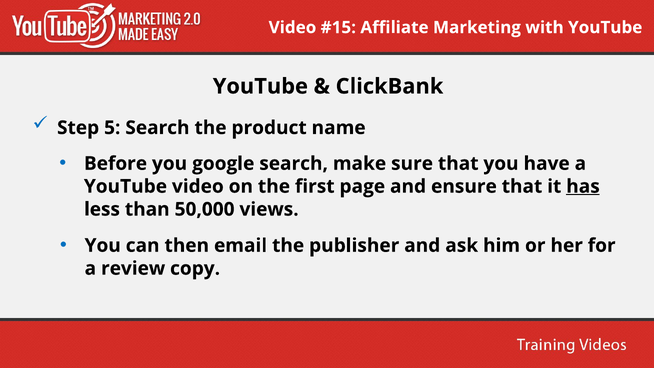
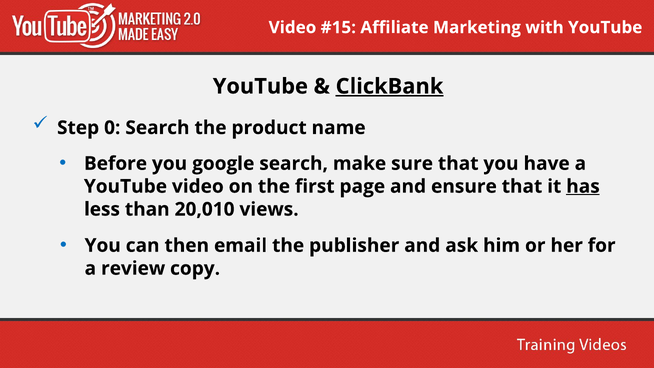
ClickBank underline: none -> present
5: 5 -> 0
50,000: 50,000 -> 20,010
